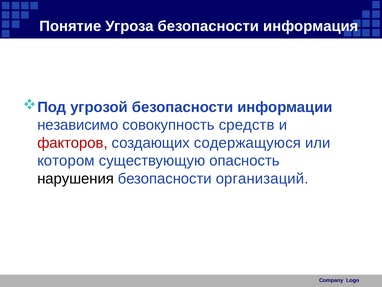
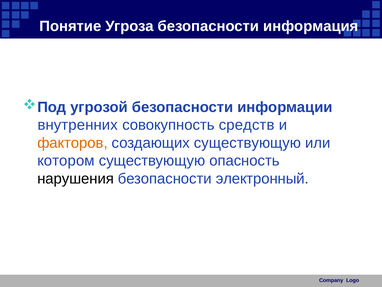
независимо: независимо -> внутренних
факторов colour: red -> orange
создающих содержащуюся: содержащуюся -> существующую
организаций: организаций -> электронный
